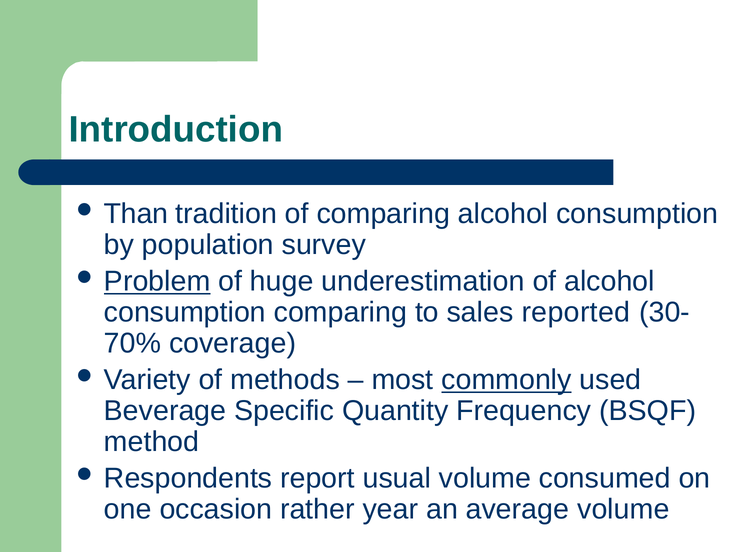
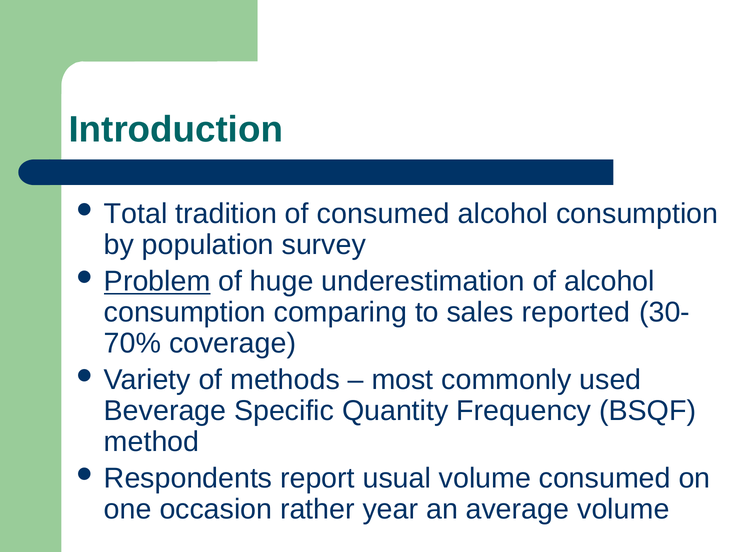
Than: Than -> Total
of comparing: comparing -> consumed
commonly underline: present -> none
